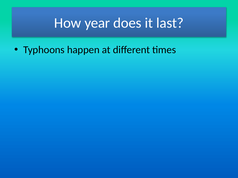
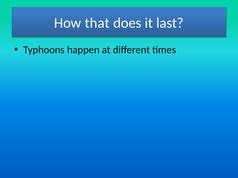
year: year -> that
